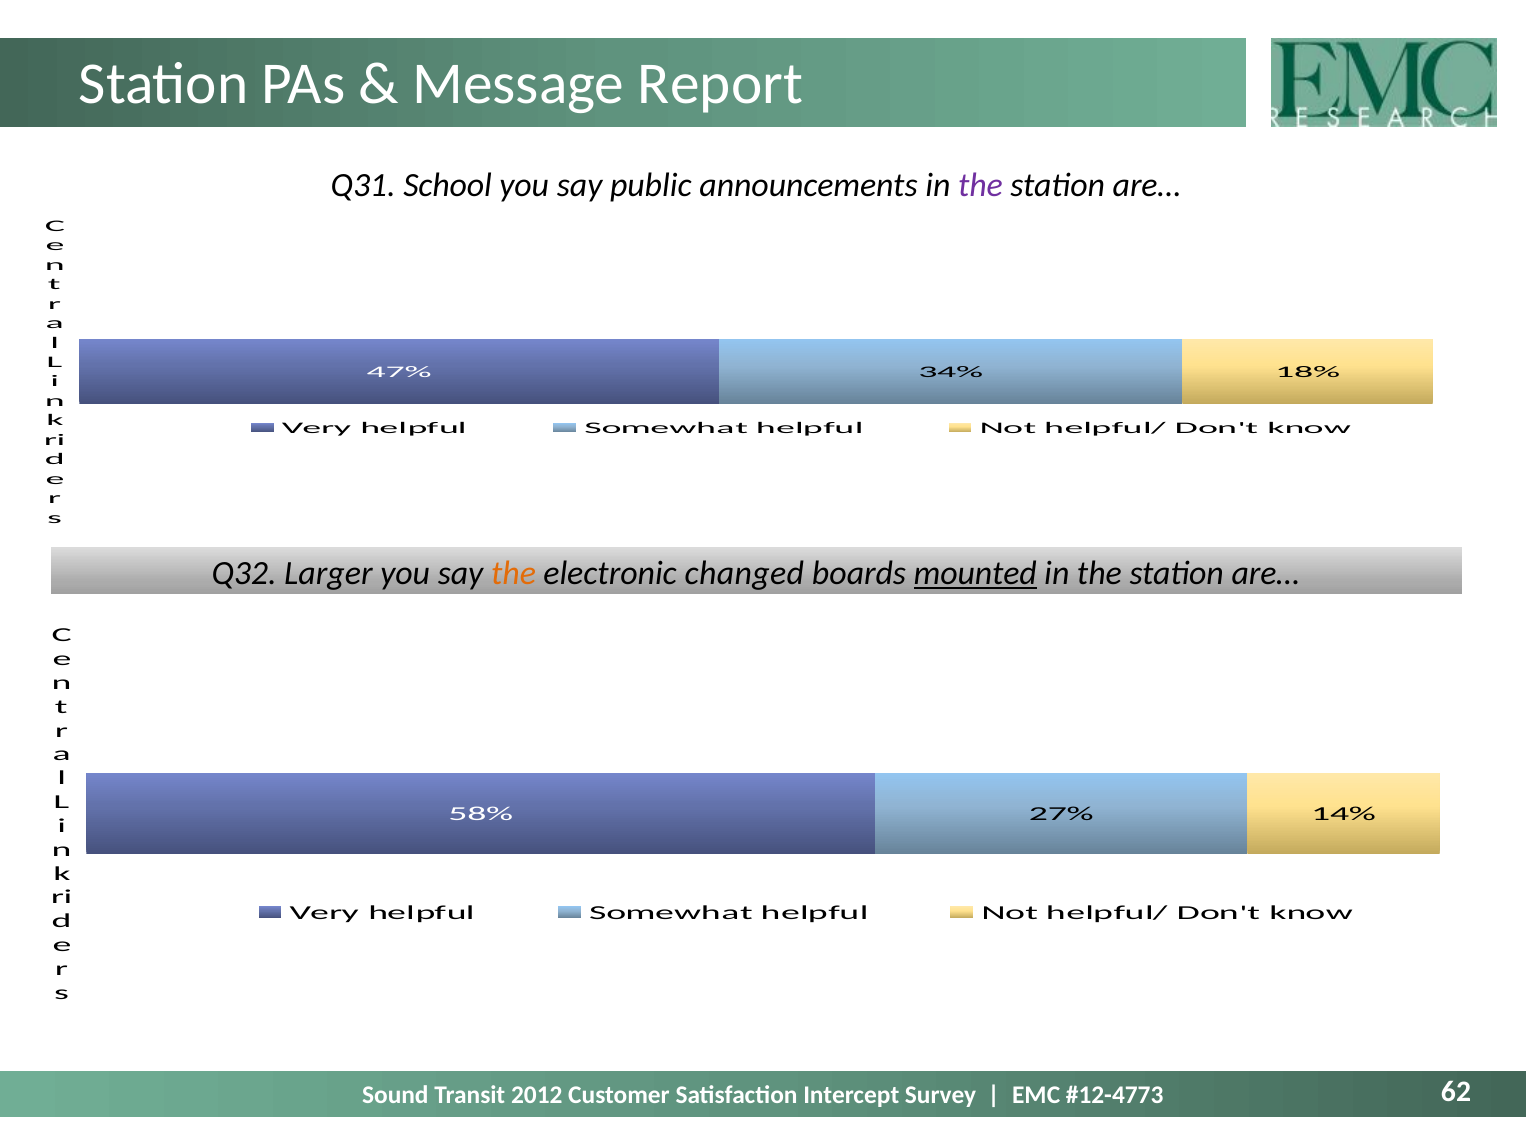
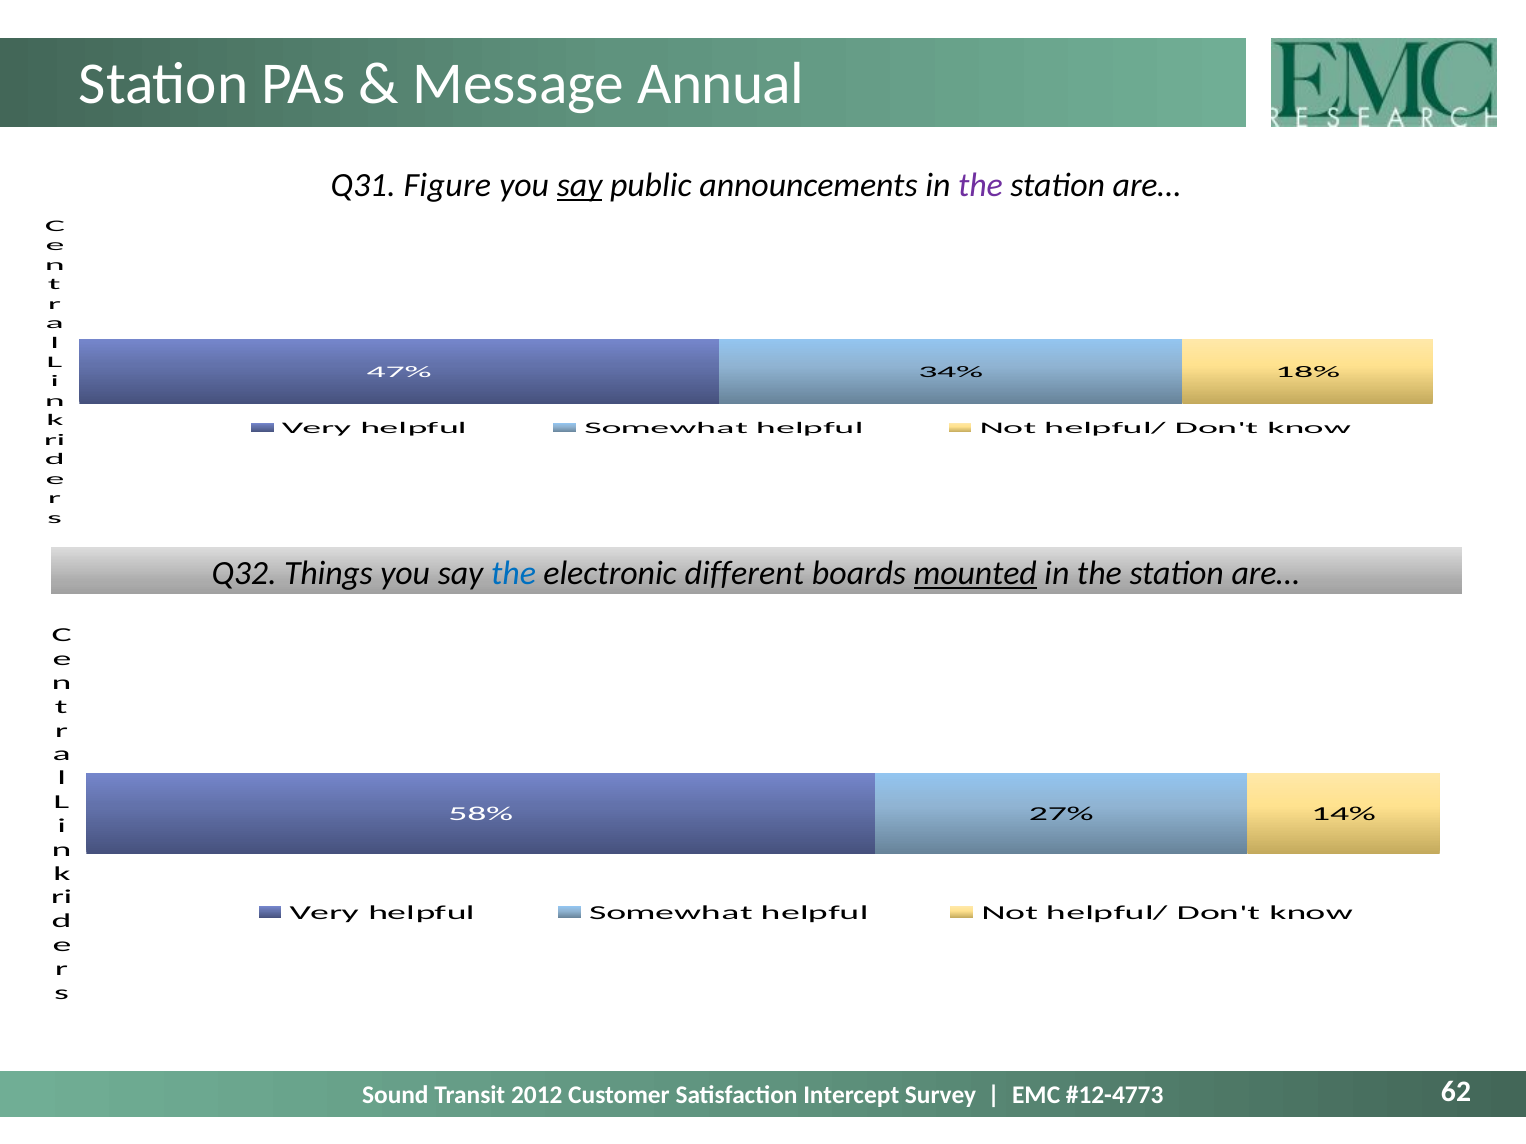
Report: Report -> Annual
School: School -> Figure
say at (580, 185) underline: none -> present
Larger: Larger -> Things
the at (514, 573) colour: orange -> blue
changed: changed -> different
